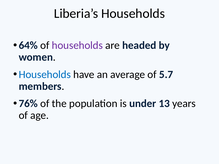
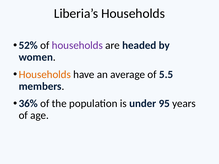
64%: 64% -> 52%
Households at (45, 75) colour: blue -> orange
5.7: 5.7 -> 5.5
76%: 76% -> 36%
13: 13 -> 95
